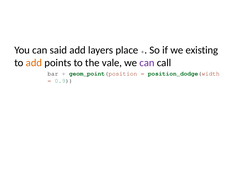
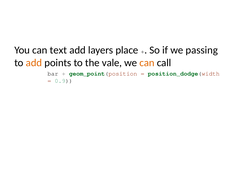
said: said -> text
existing: existing -> passing
can at (147, 63) colour: purple -> orange
